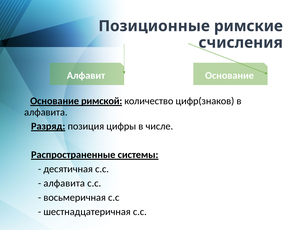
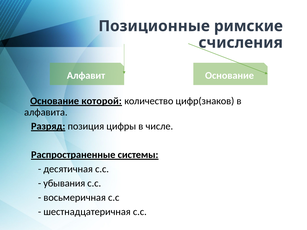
римской: римской -> которой
алфавита at (64, 184): алфавита -> убывания
